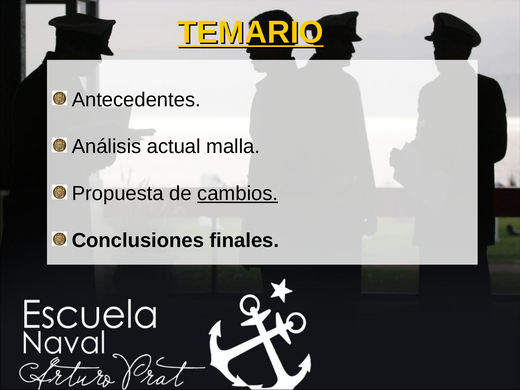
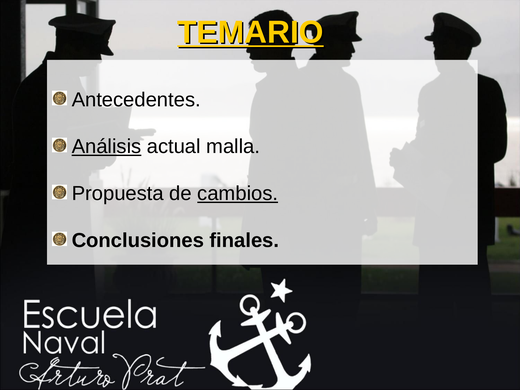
Análisis underline: none -> present
